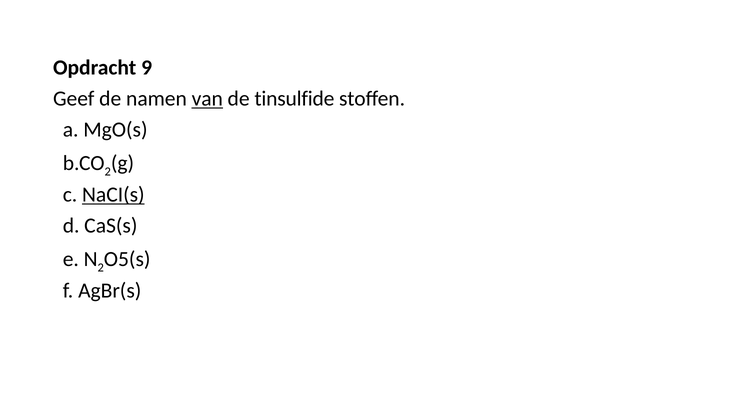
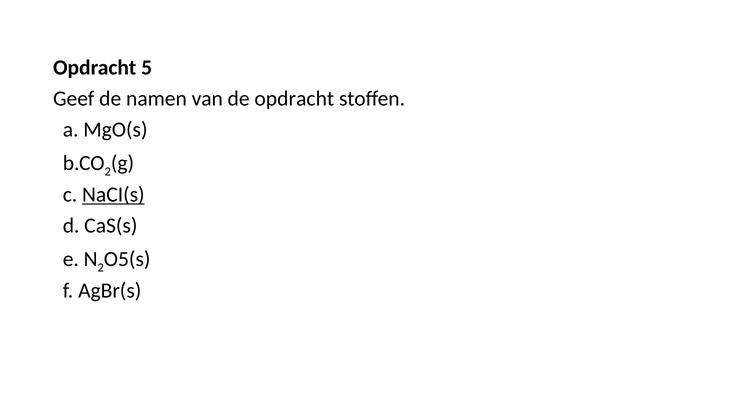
9: 9 -> 5
van underline: present -> none
de tinsulfide: tinsulfide -> opdracht
